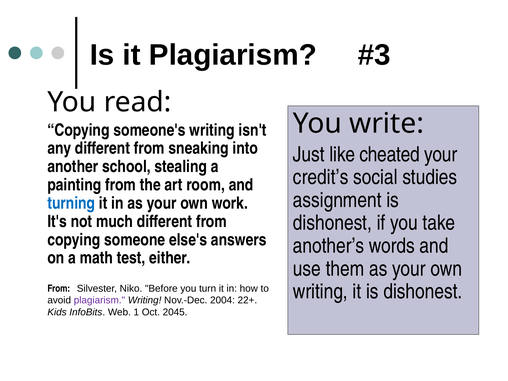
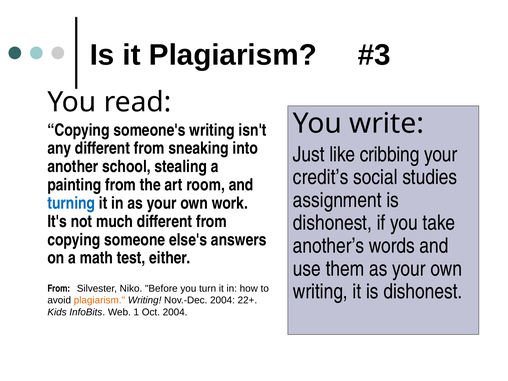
cheated: cheated -> cribbing
plagiarism at (99, 300) colour: purple -> orange
Oct 2045: 2045 -> 2004
